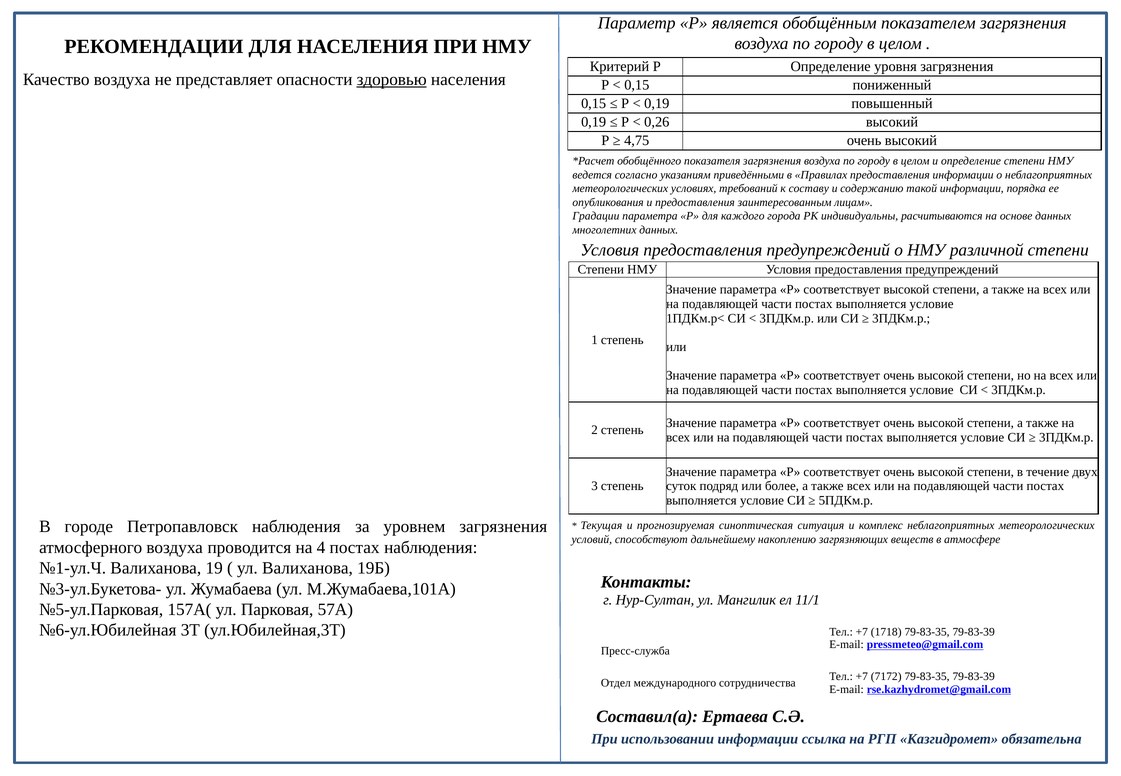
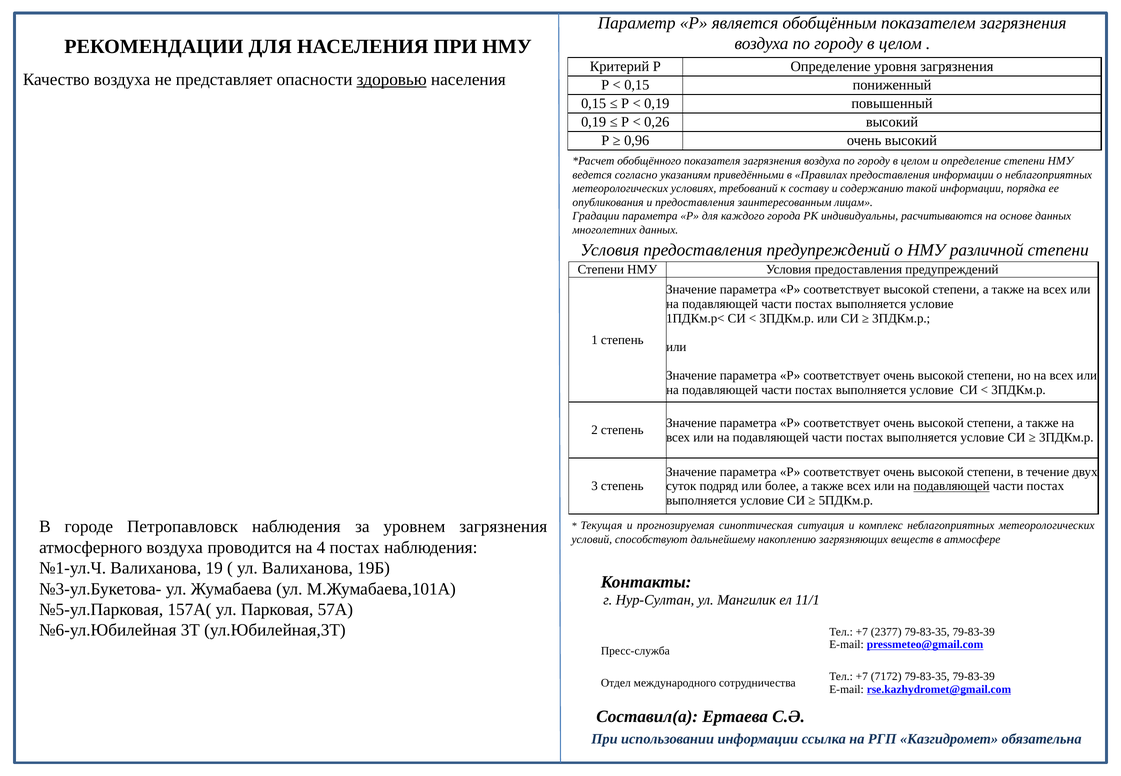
4,75: 4,75 -> 0,96
подавляющей at (952, 486) underline: none -> present
1718: 1718 -> 2377
